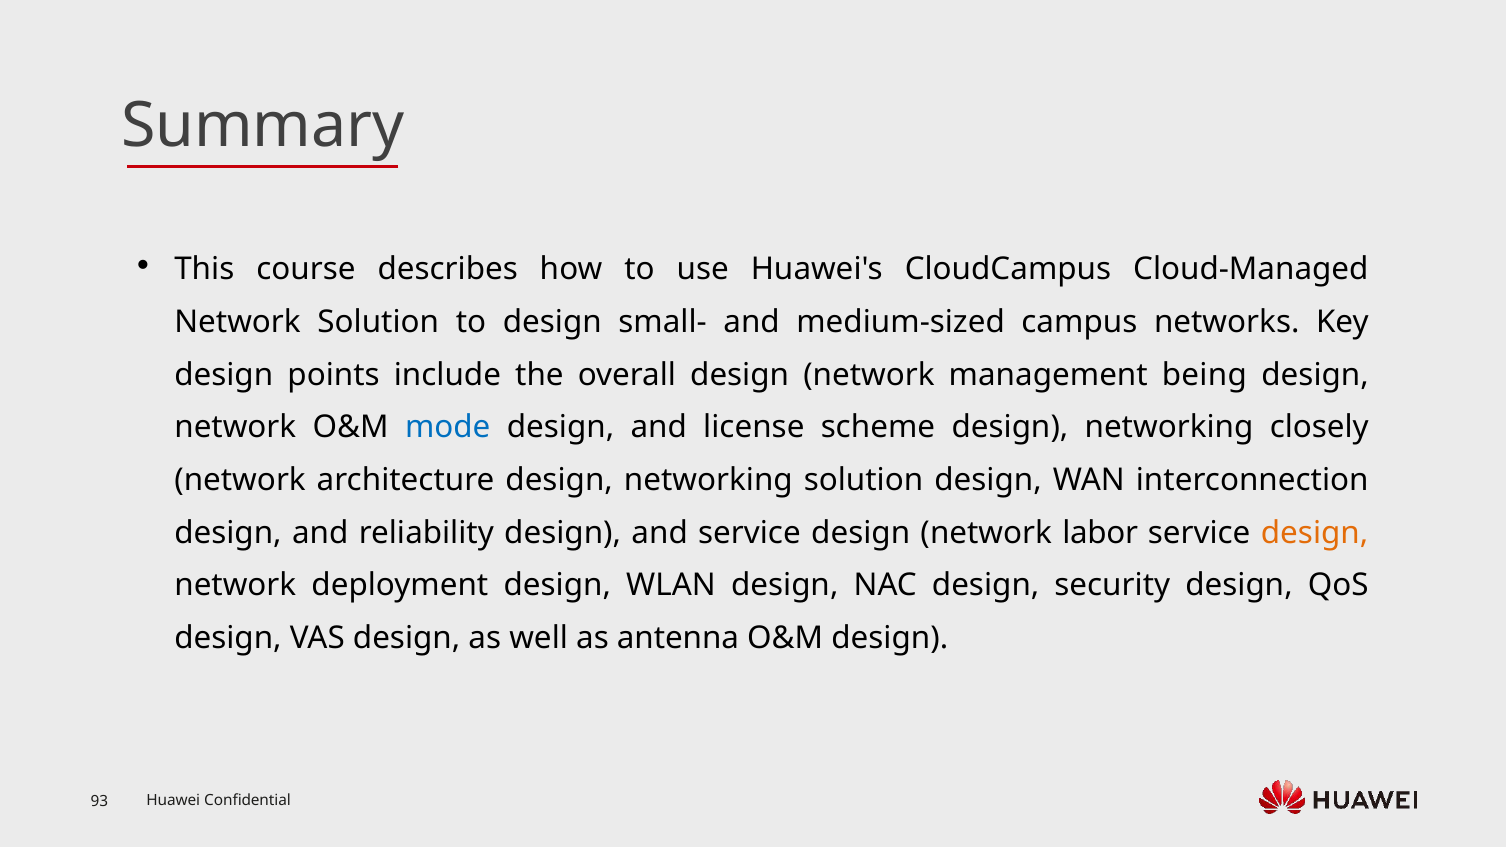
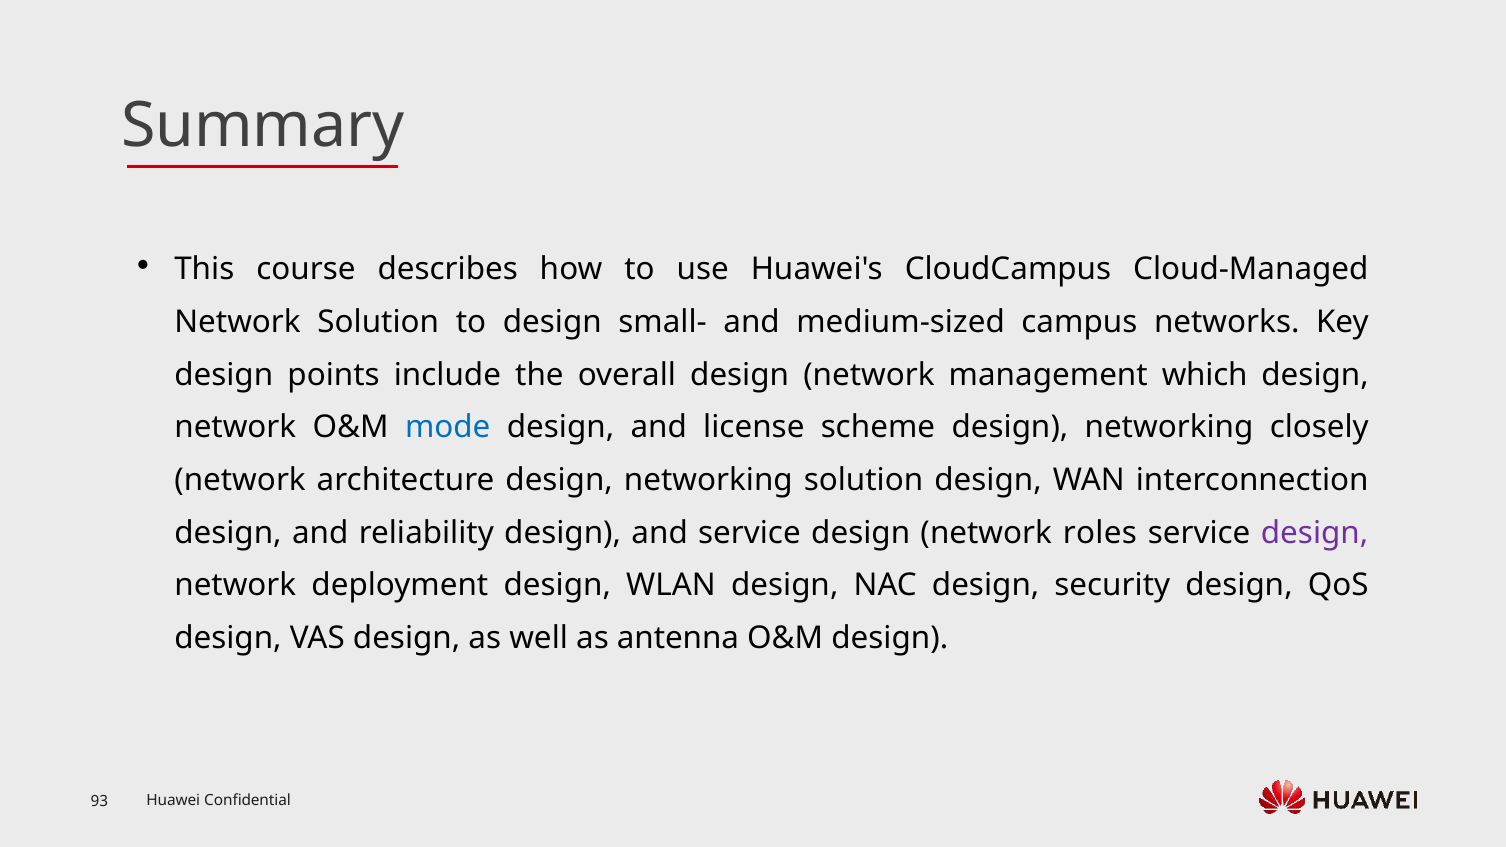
being: being -> which
labor: labor -> roles
design at (1315, 533) colour: orange -> purple
